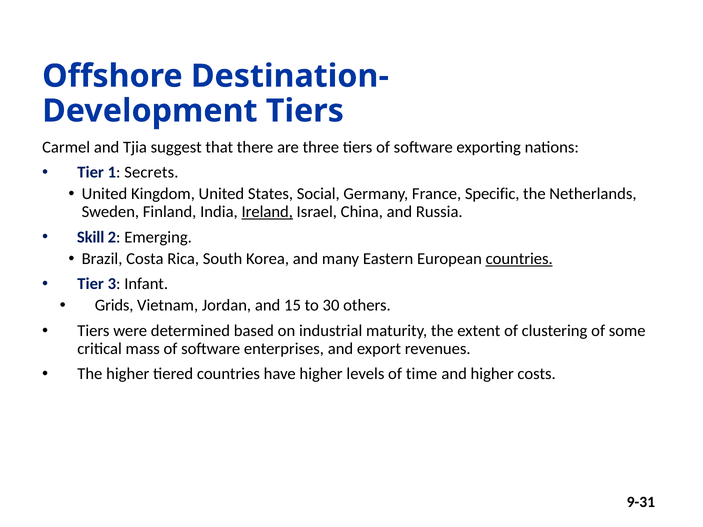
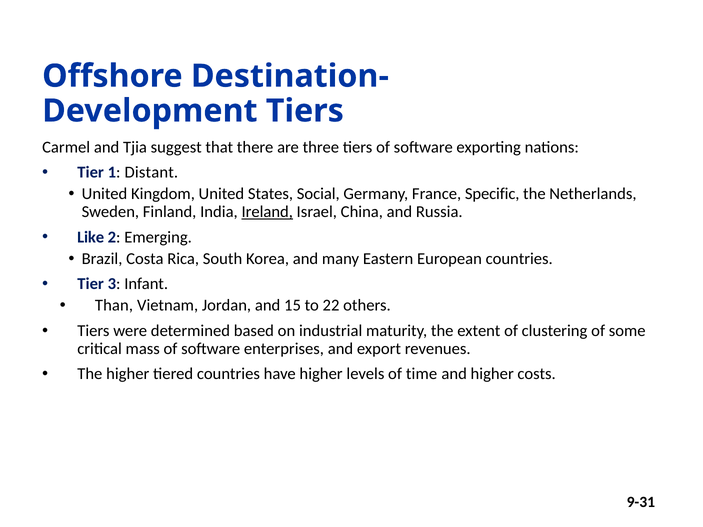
Secrets: Secrets -> Distant
Skill: Skill -> Like
countries at (519, 259) underline: present -> none
Grids: Grids -> Than
30: 30 -> 22
